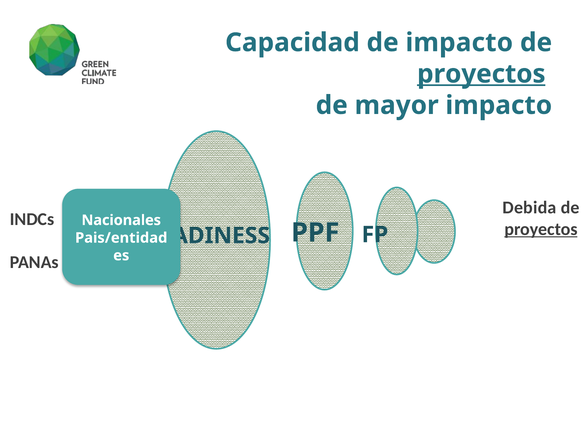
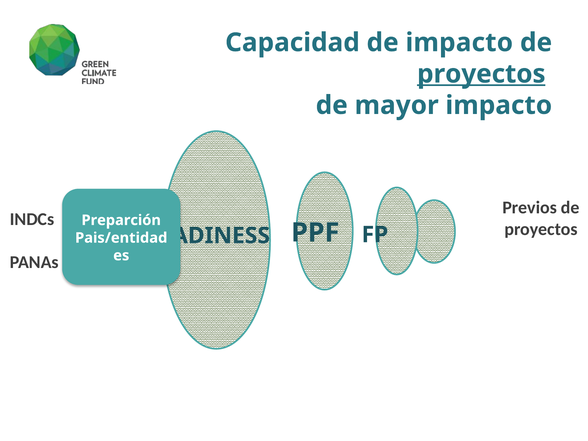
Debida: Debida -> Previos
Nacionales: Nacionales -> Preparción
proyectos at (541, 229) underline: present -> none
